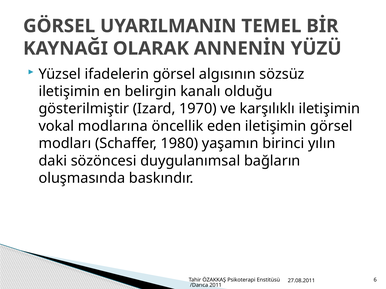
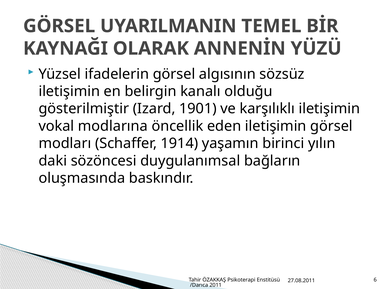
1970: 1970 -> 1901
1980: 1980 -> 1914
